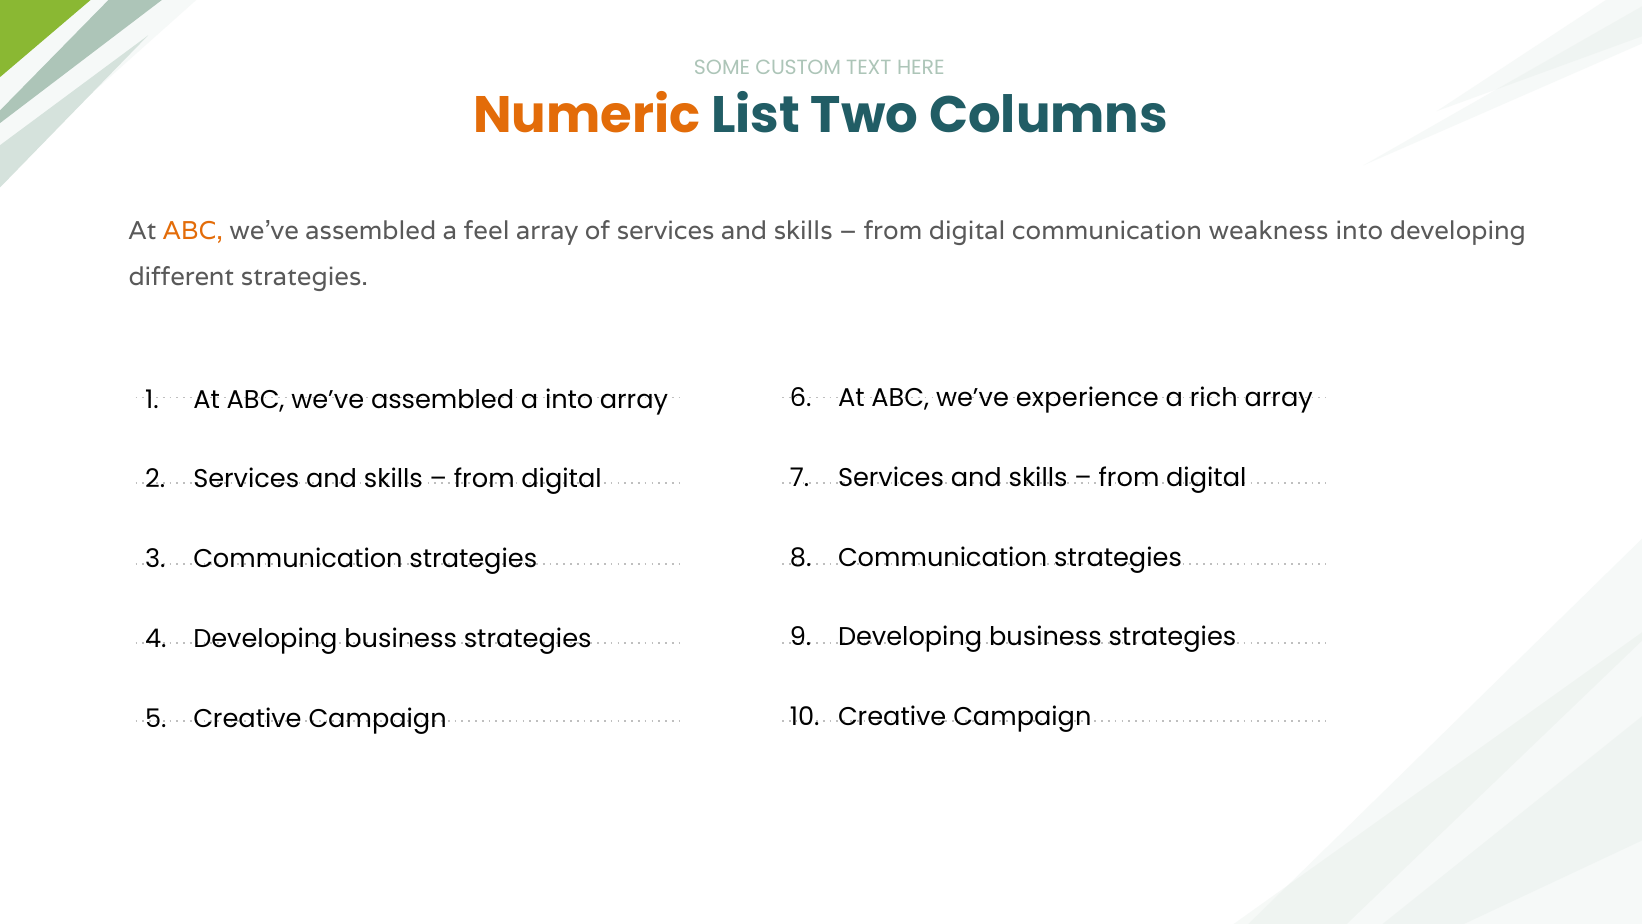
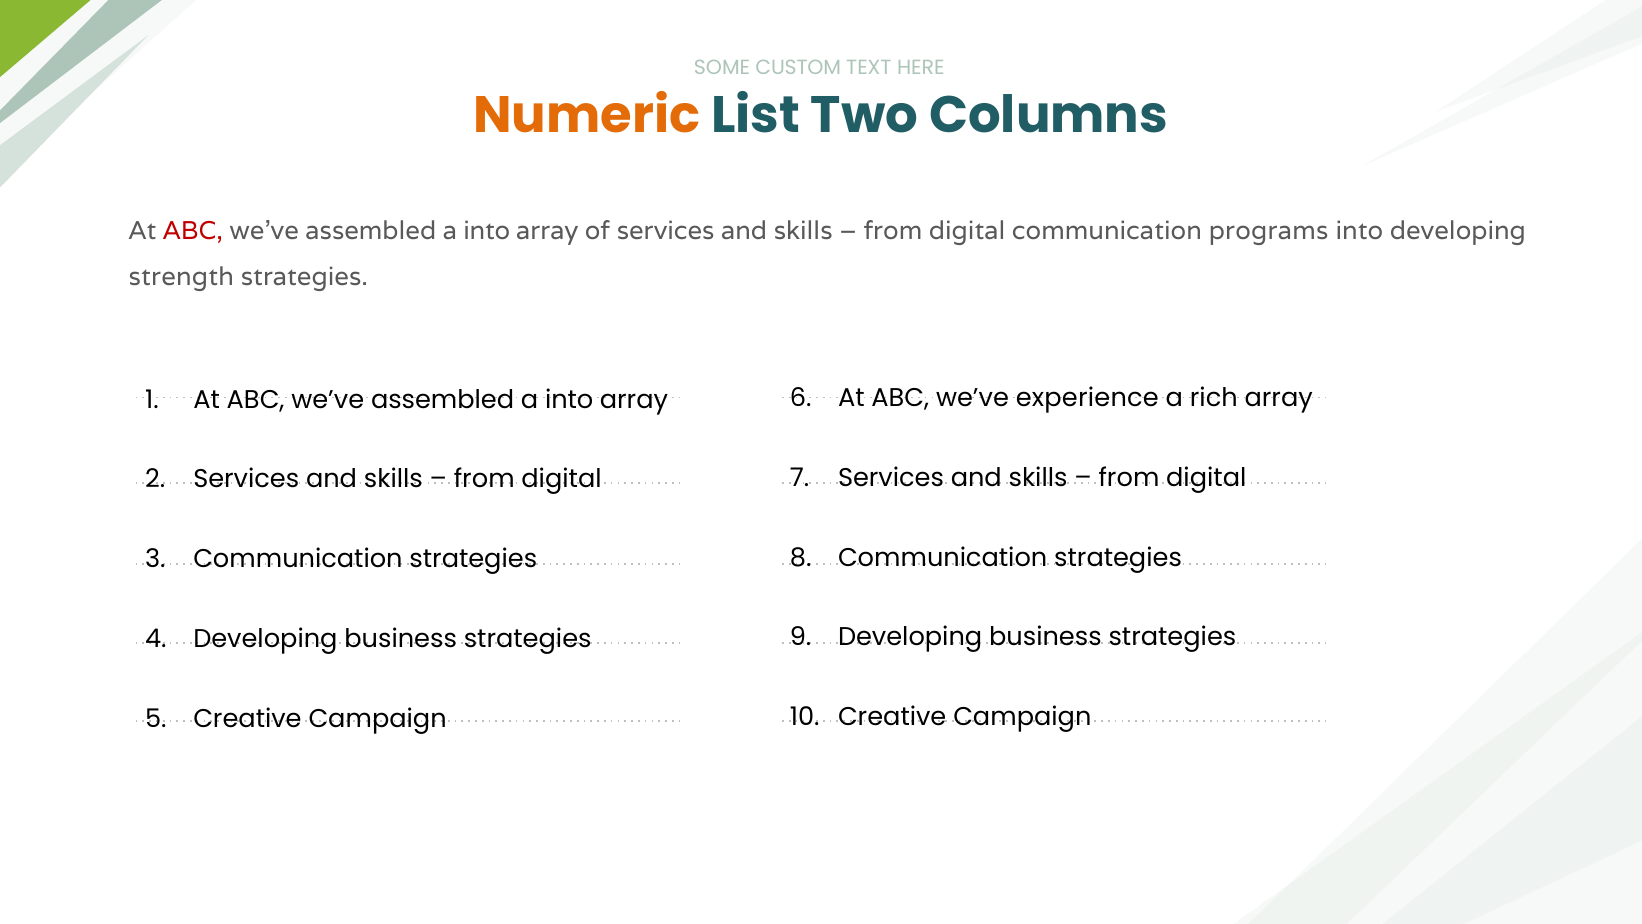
ABC at (193, 231) colour: orange -> red
feel at (487, 231): feel -> into
weakness: weakness -> programs
different: different -> strength
